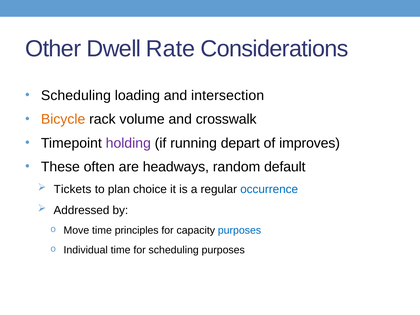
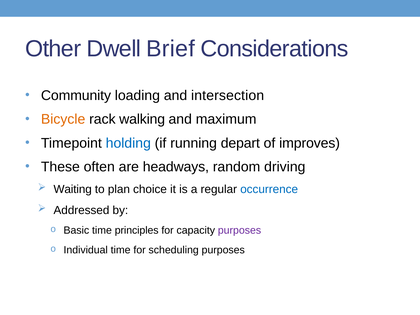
Rate: Rate -> Brief
Scheduling at (76, 95): Scheduling -> Community
volume: volume -> walking
crosswalk: crosswalk -> maximum
holding colour: purple -> blue
default: default -> driving
Tickets: Tickets -> Waiting
Move: Move -> Basic
purposes at (240, 230) colour: blue -> purple
